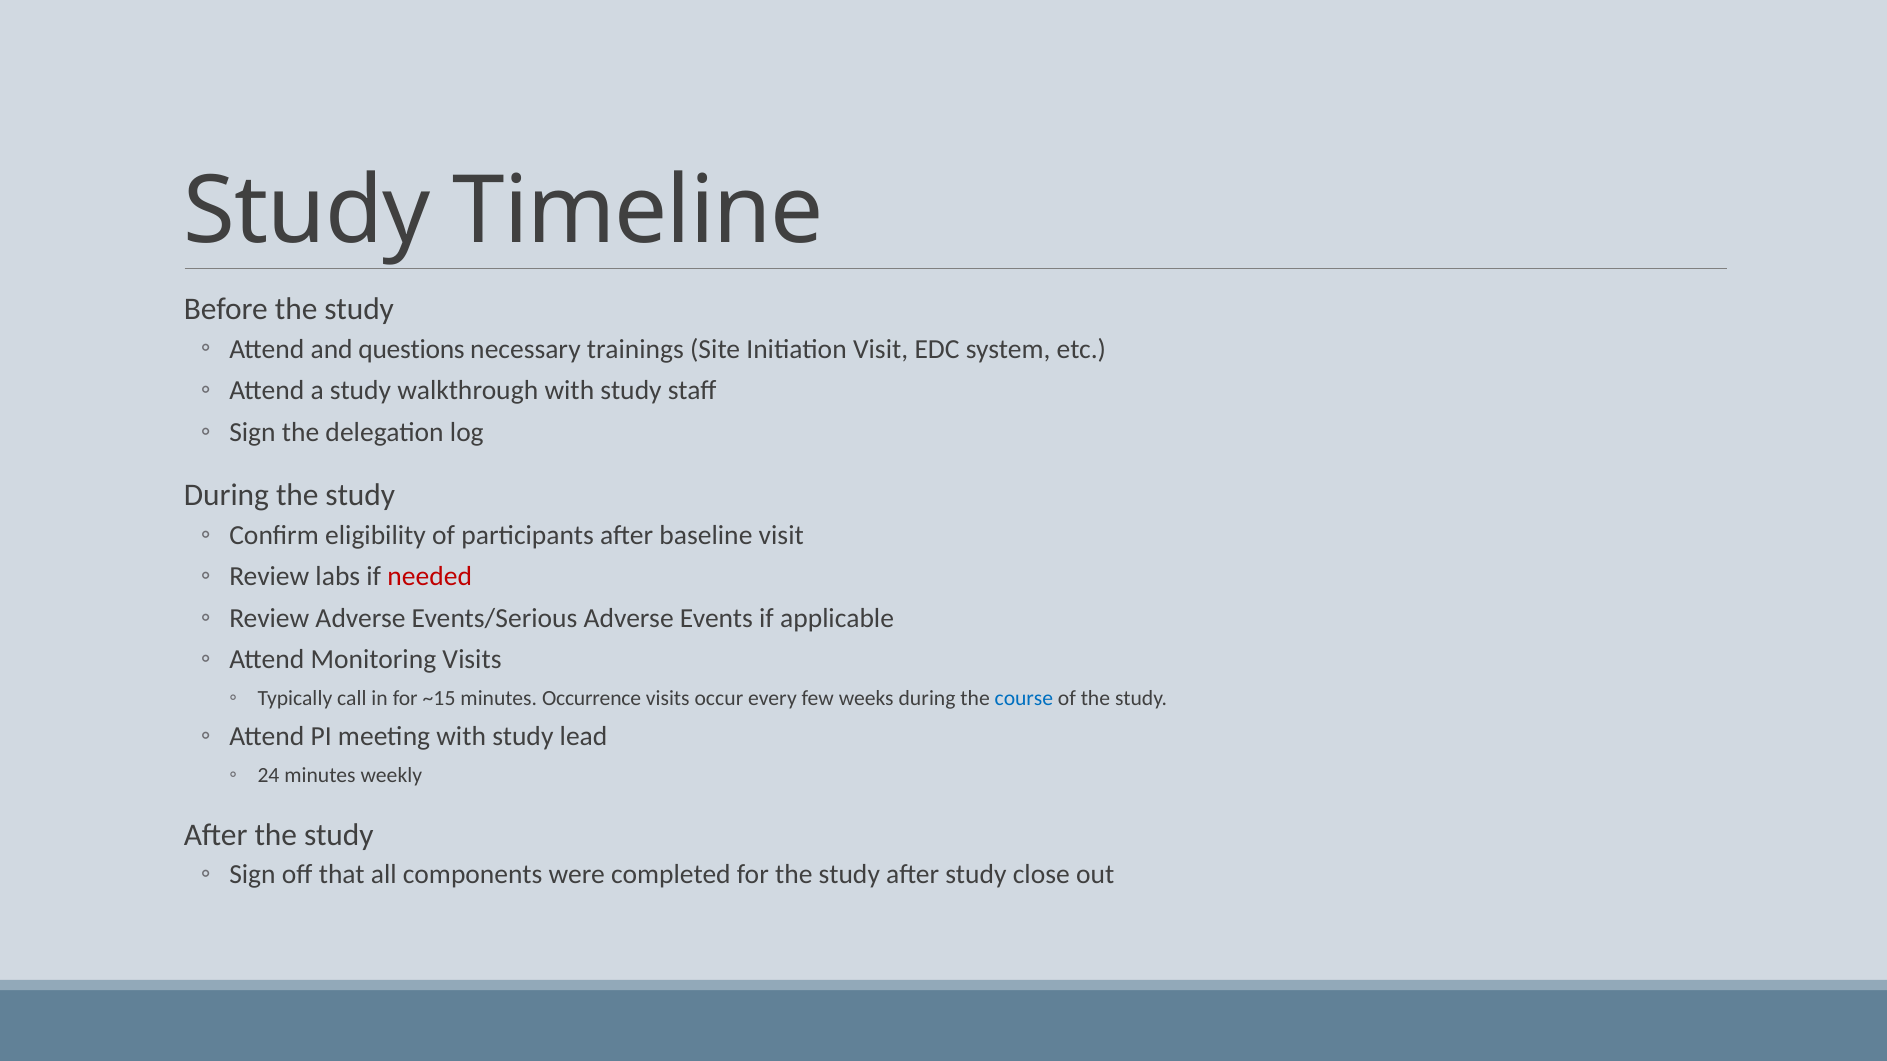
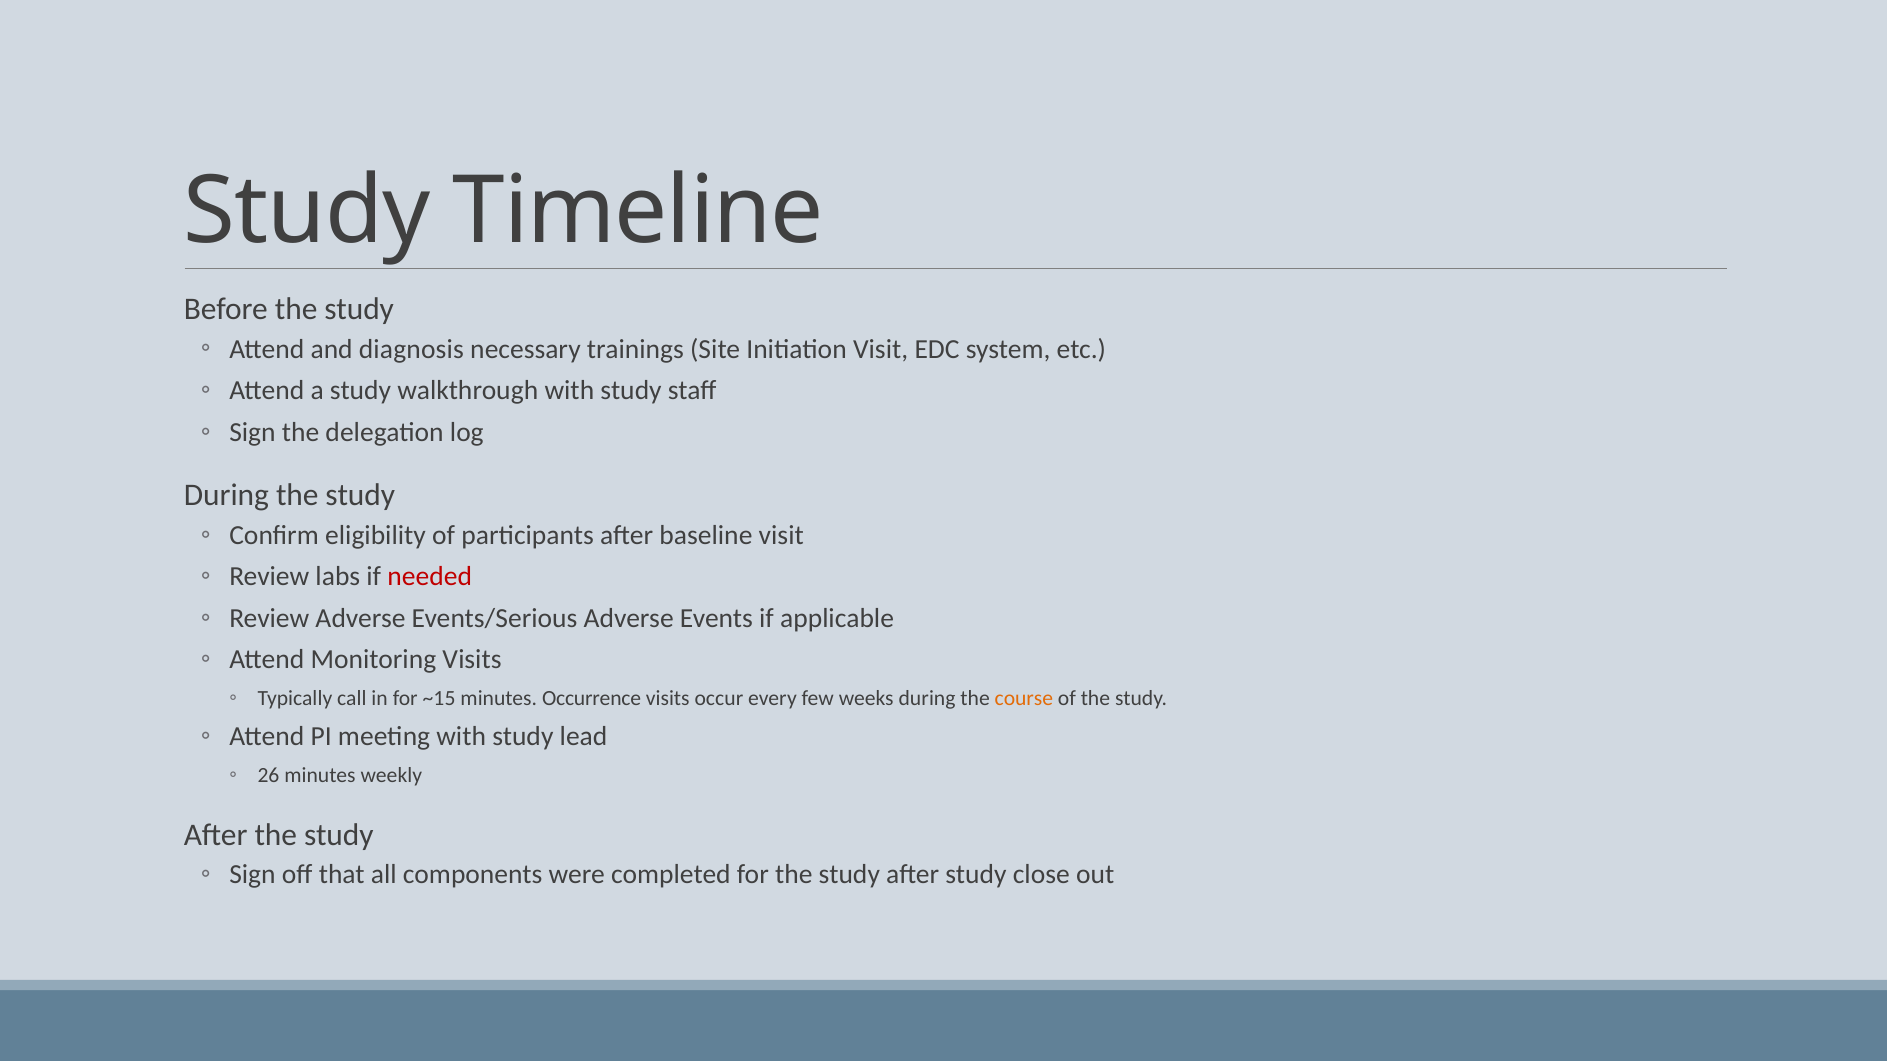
questions: questions -> diagnosis
course colour: blue -> orange
24: 24 -> 26
